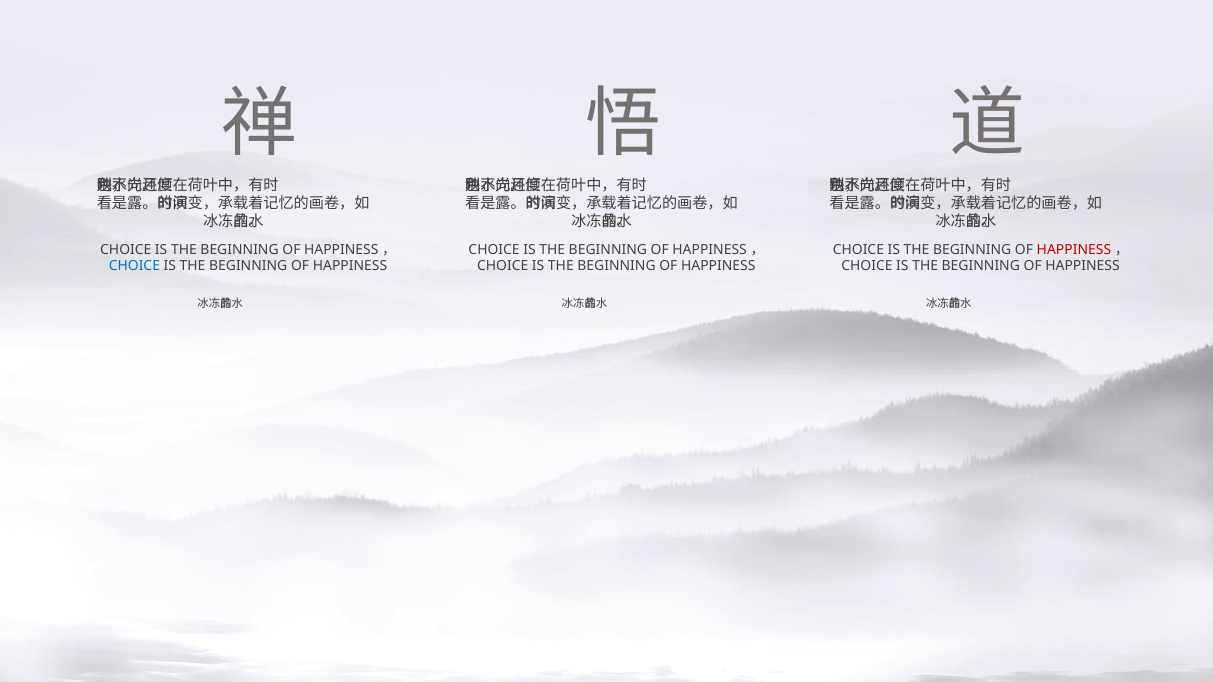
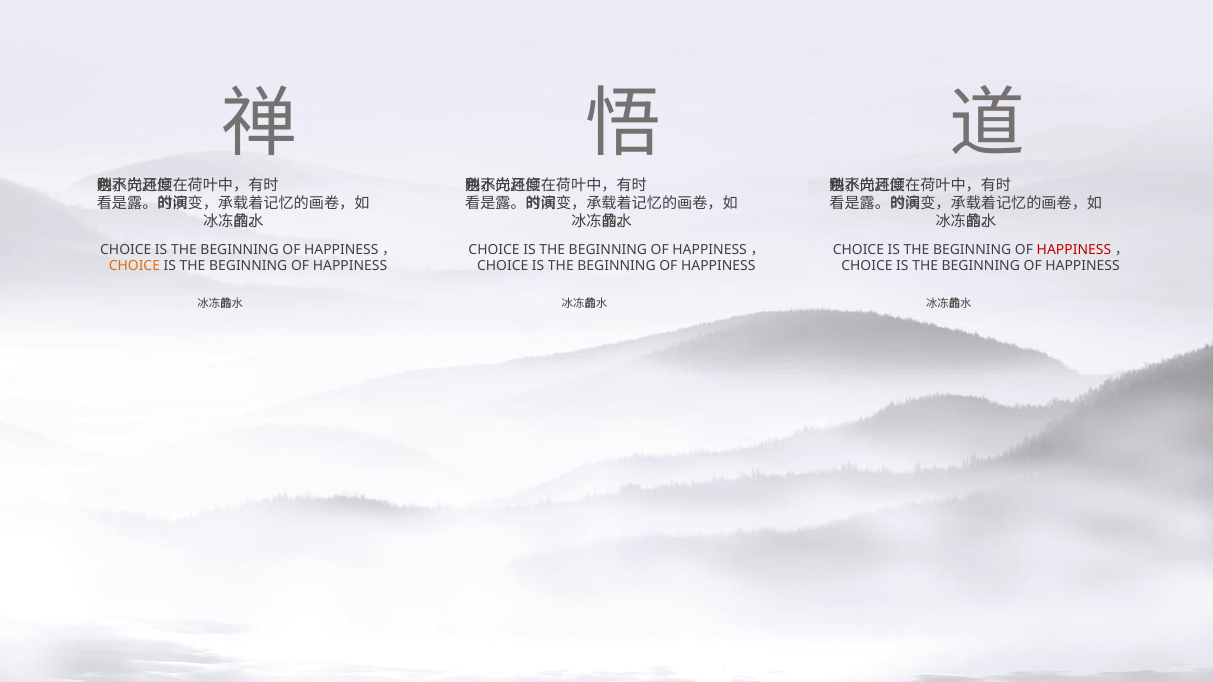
CHOICE at (134, 266) colour: blue -> orange
